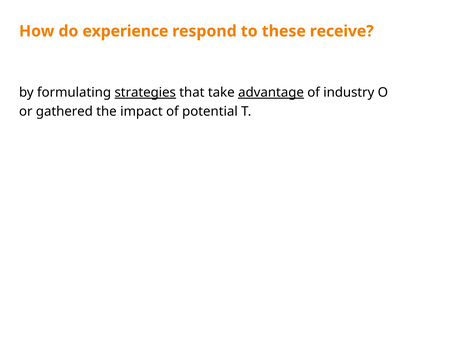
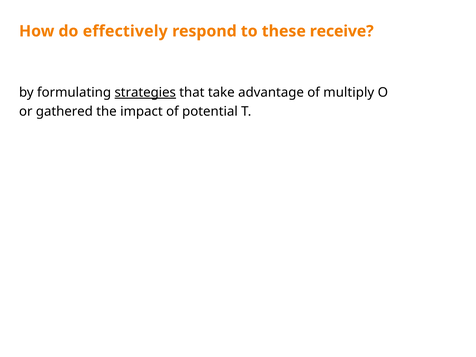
experience: experience -> effectively
advantage underline: present -> none
industry: industry -> multiply
